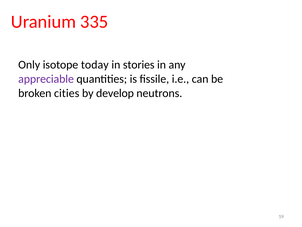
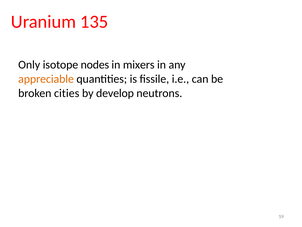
335: 335 -> 135
today: today -> nodes
stories: stories -> mixers
appreciable colour: purple -> orange
